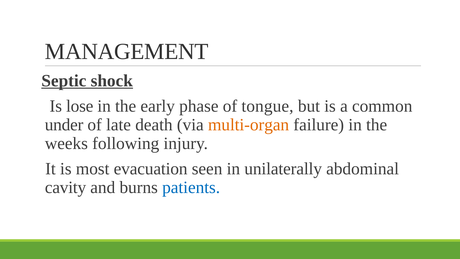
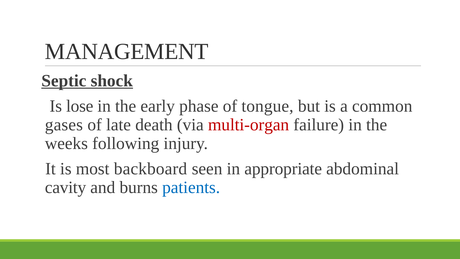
under: under -> gases
multi-organ colour: orange -> red
evacuation: evacuation -> backboard
unilaterally: unilaterally -> appropriate
